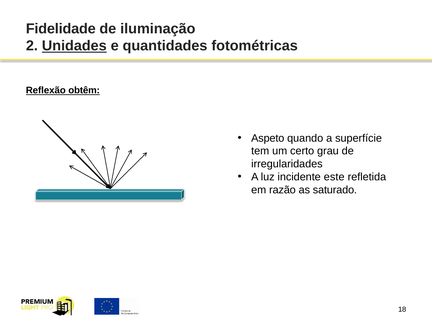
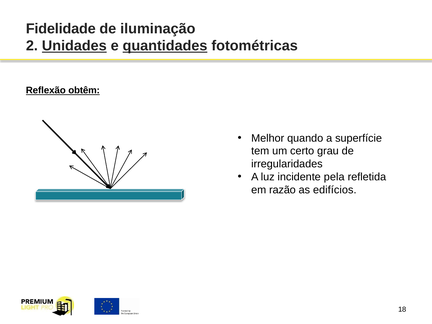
quantidades underline: none -> present
Aspeto: Aspeto -> Melhor
este: este -> pela
saturado: saturado -> edifícios
